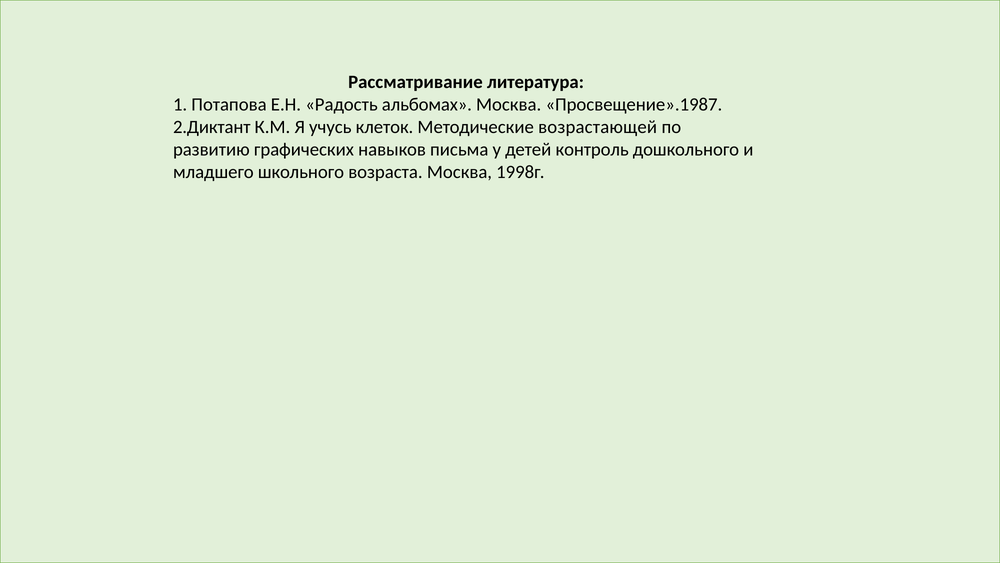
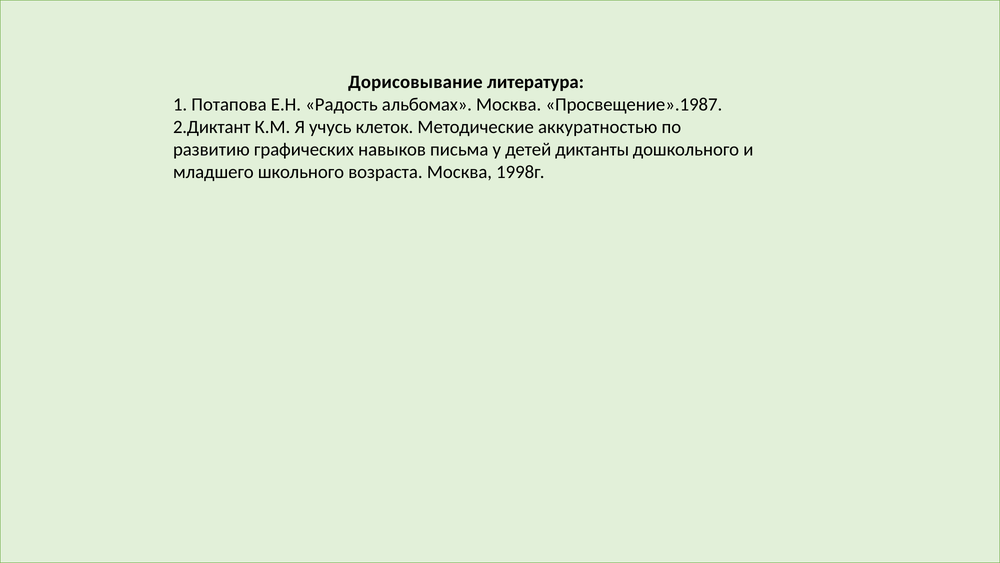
Рассматривание: Рассматривание -> Дорисовывание
возрастающей: возрастающей -> аккуратностью
контроль: контроль -> диктанты
